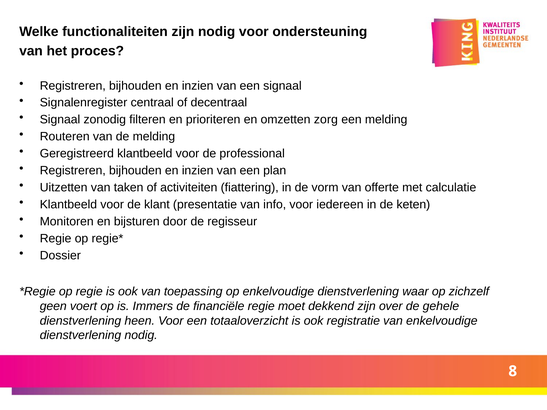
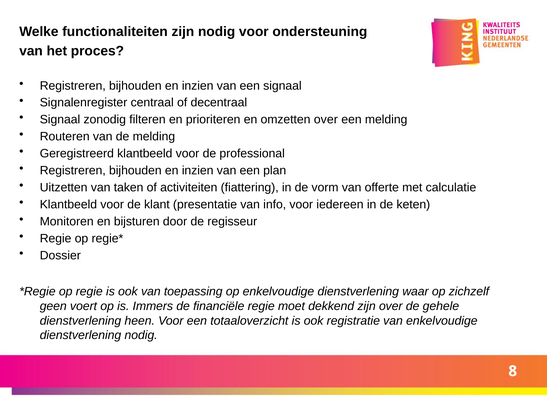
omzetten zorg: zorg -> over
